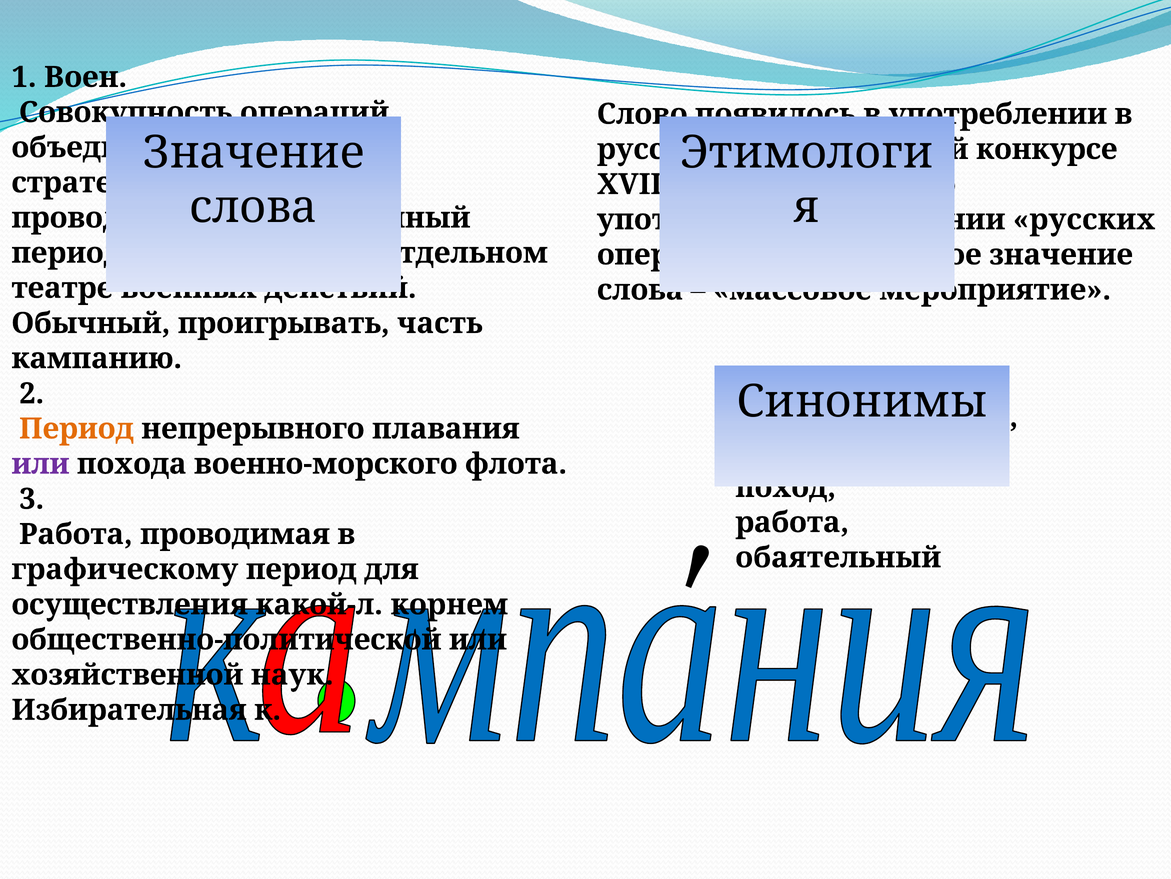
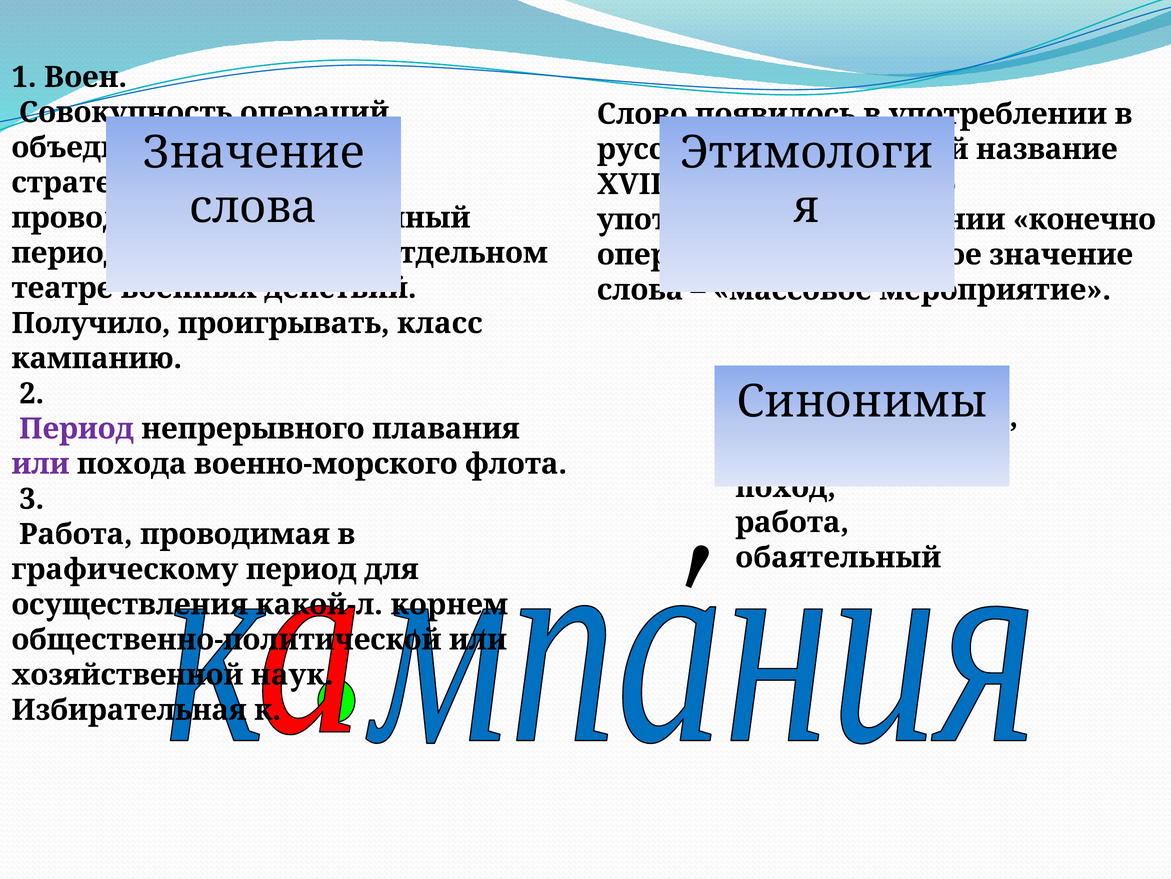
конкурсе: конкурсе -> название
русских: русских -> конечно
Обычный: Обычный -> Получило
часть: часть -> класс
Период at (76, 428) colour: orange -> purple
